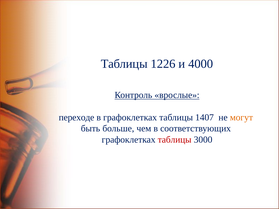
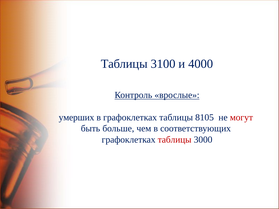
1226: 1226 -> 3100
переходе: переходе -> умерших
1407: 1407 -> 8105
могут colour: orange -> red
